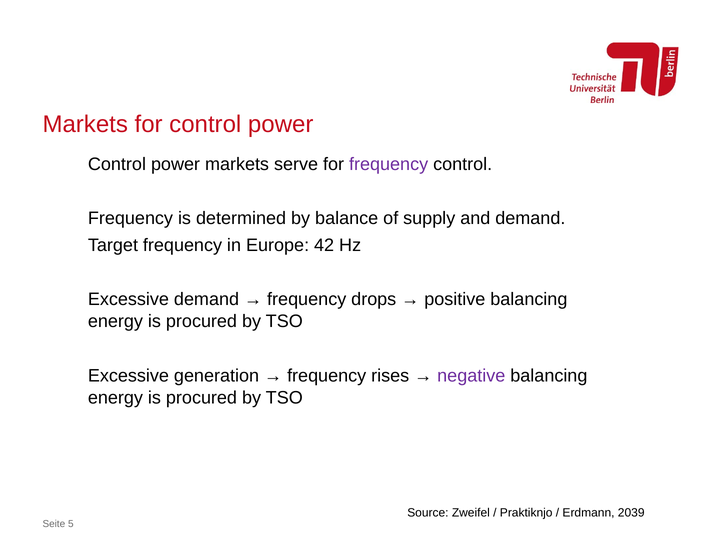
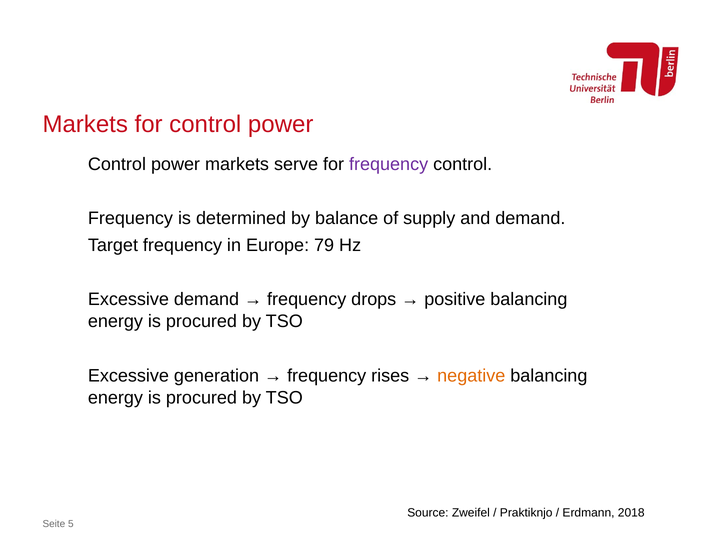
42: 42 -> 79
negative colour: purple -> orange
2039: 2039 -> 2018
